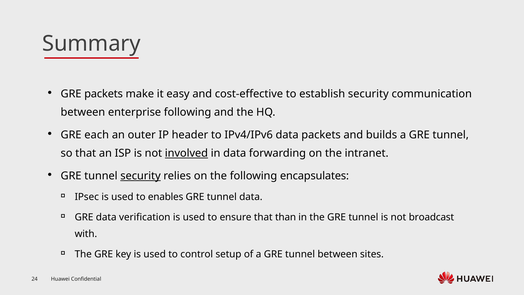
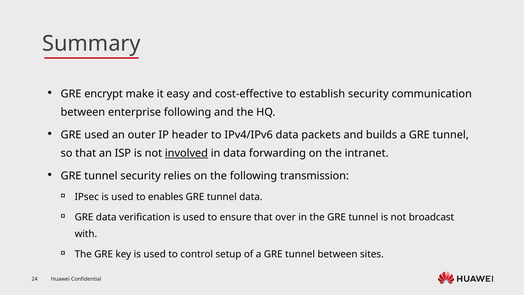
GRE packets: packets -> encrypt
GRE each: each -> used
security at (141, 176) underline: present -> none
encapsulates: encapsulates -> transmission
than: than -> over
